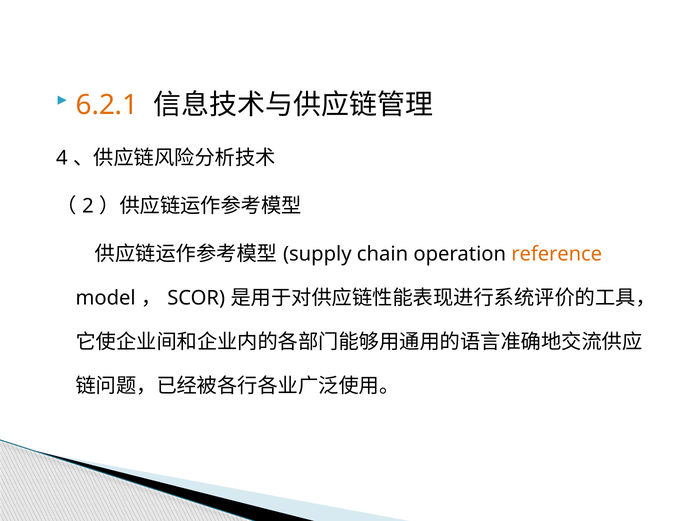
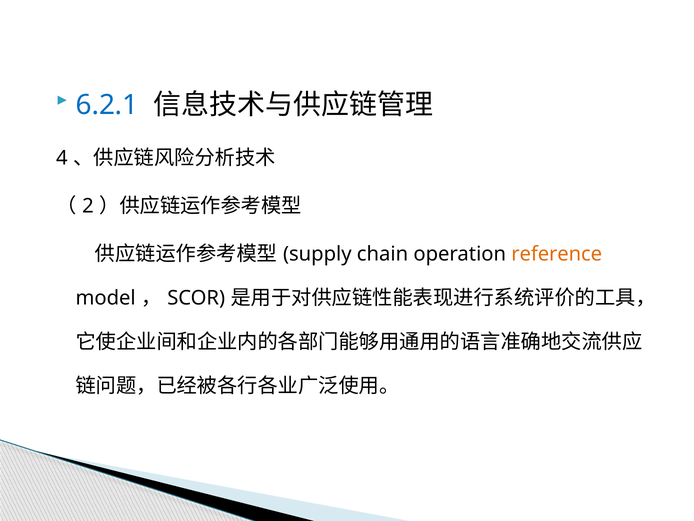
6.2.1 colour: orange -> blue
